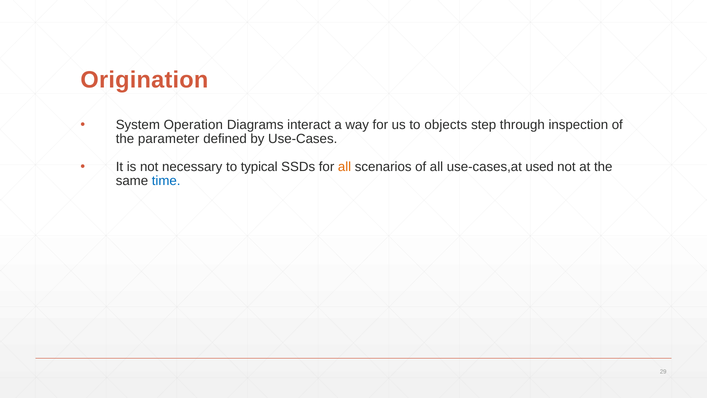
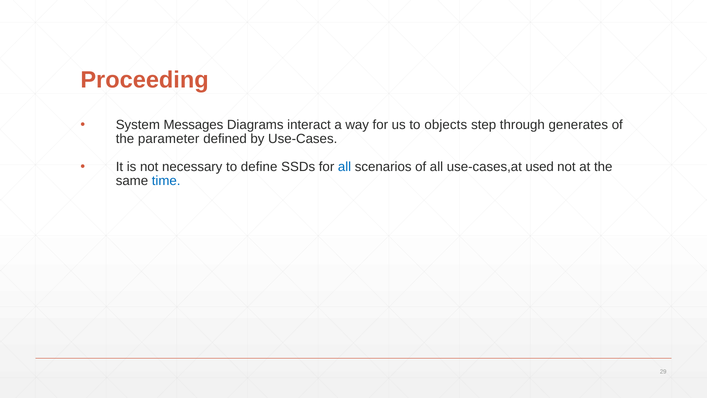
Origination: Origination -> Proceeding
Operation: Operation -> Messages
inspection: inspection -> generates
typical: typical -> define
all at (345, 167) colour: orange -> blue
